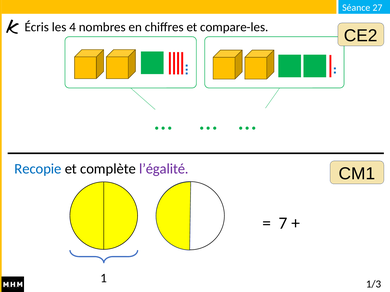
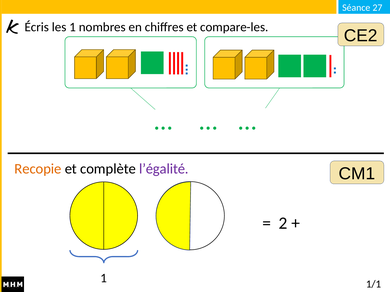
les 4: 4 -> 1
Recopie colour: blue -> orange
7: 7 -> 2
1/3: 1/3 -> 1/1
